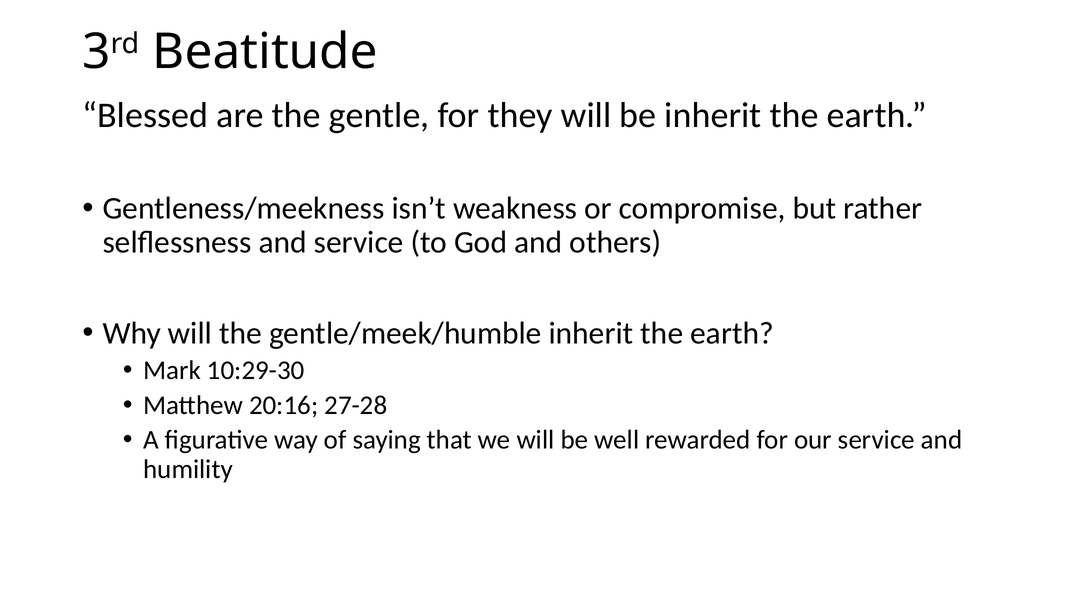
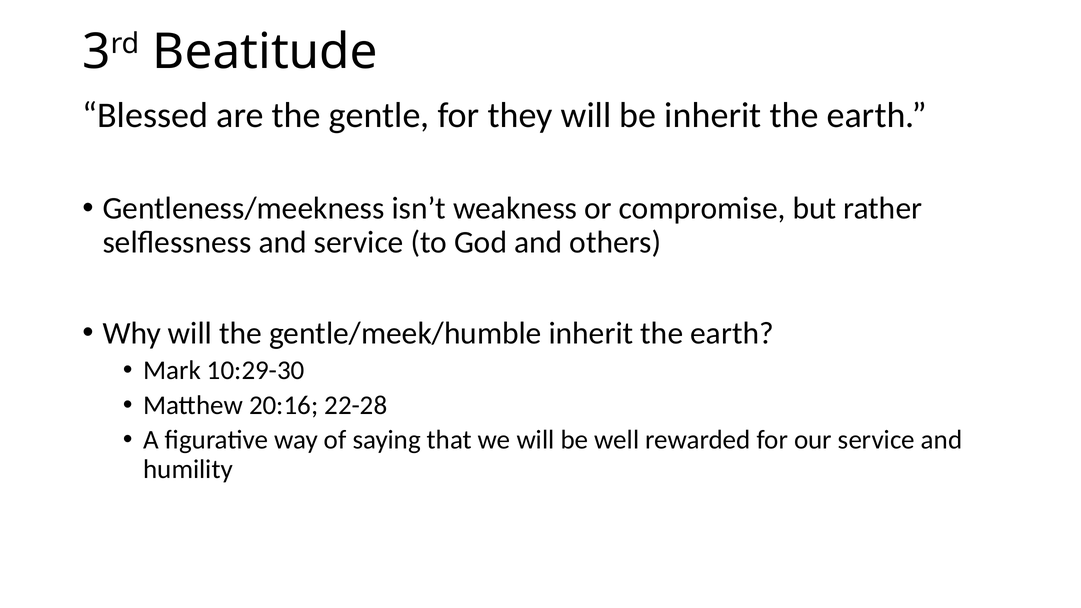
27-28: 27-28 -> 22-28
